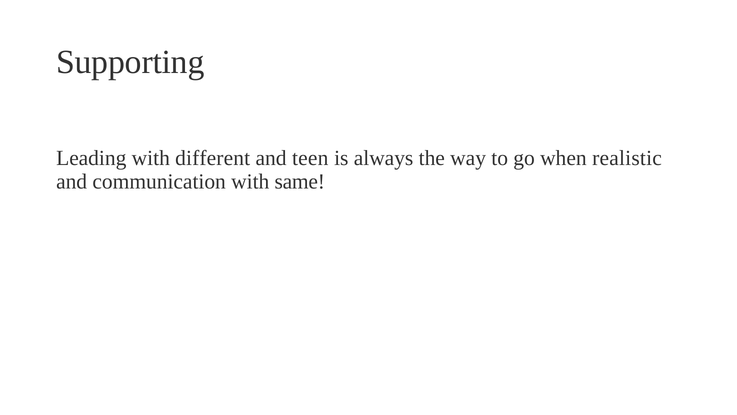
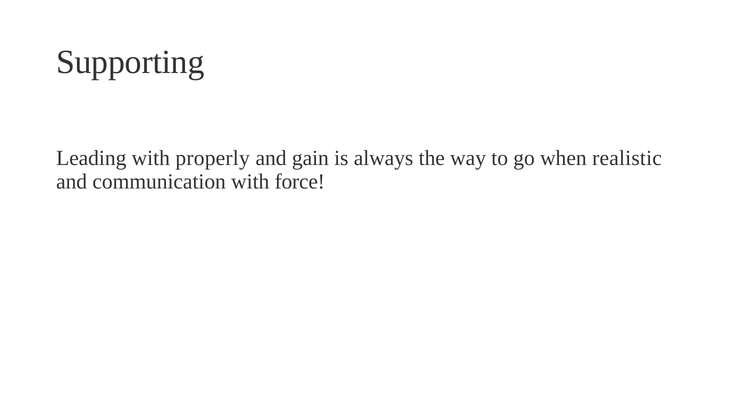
different: different -> properly
teen: teen -> gain
same: same -> force
